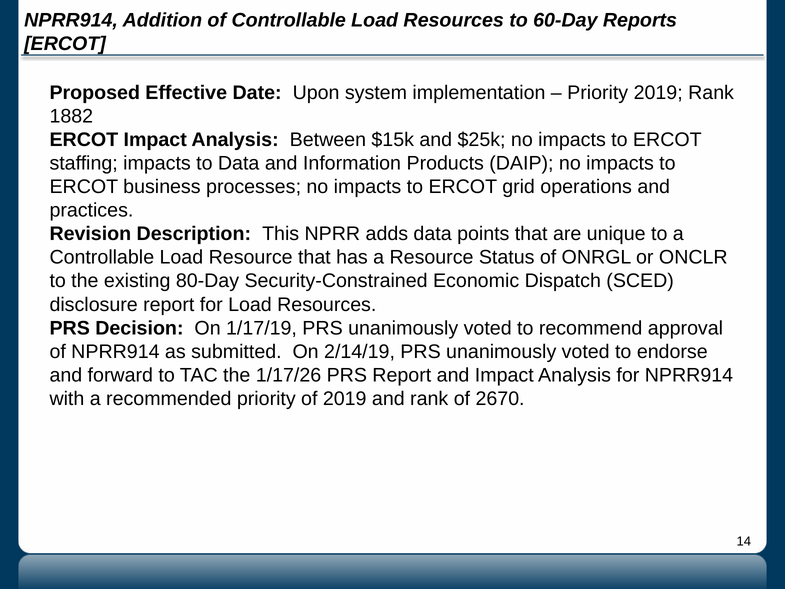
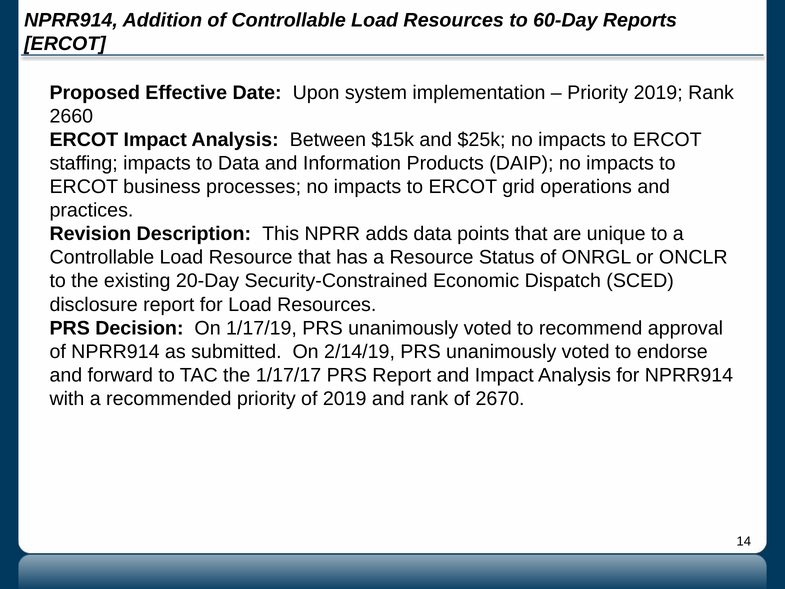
1882: 1882 -> 2660
80-Day: 80-Day -> 20-Day
1/17/26: 1/17/26 -> 1/17/17
